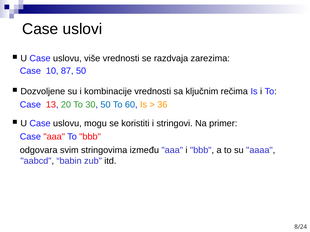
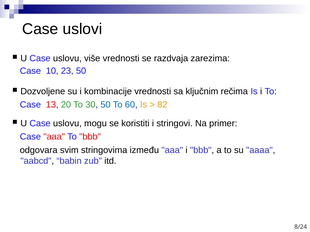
87: 87 -> 23
36: 36 -> 82
